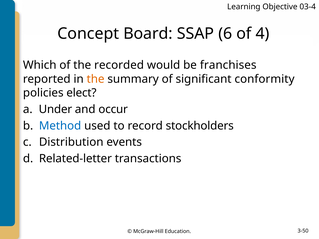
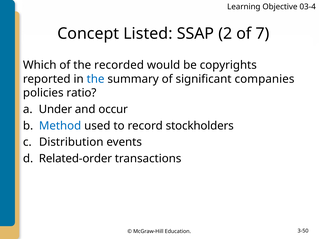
Board: Board -> Listed
6: 6 -> 2
4: 4 -> 7
franchises: franchises -> copyrights
the at (96, 79) colour: orange -> blue
conformity: conformity -> companies
elect: elect -> ratio
Related-letter: Related-letter -> Related-order
